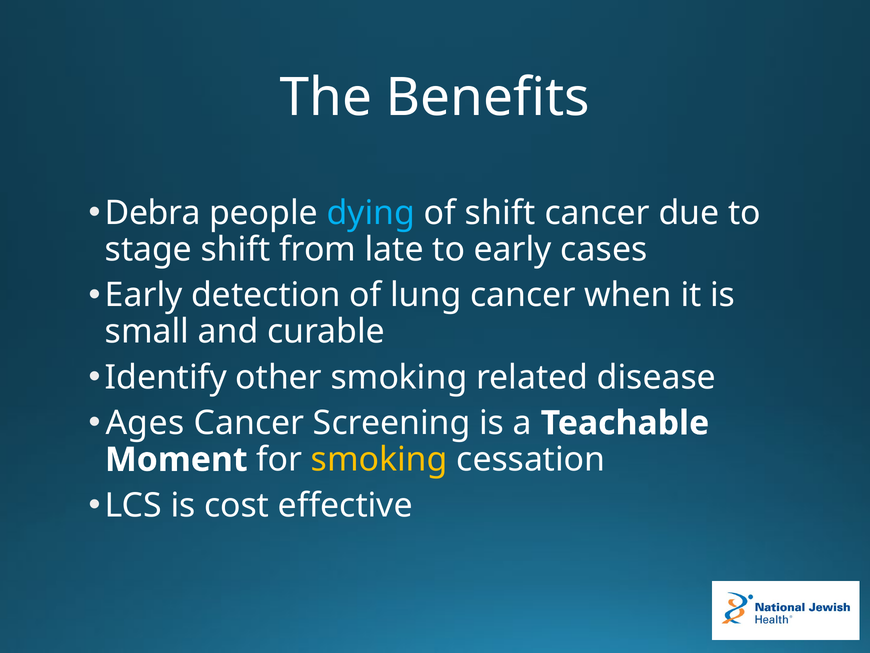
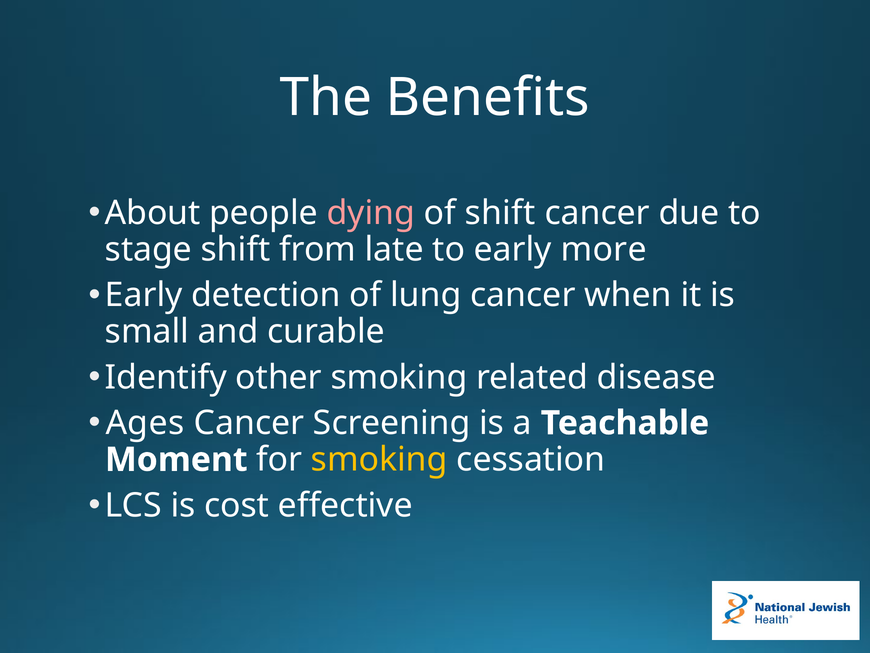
Debra: Debra -> About
dying colour: light blue -> pink
cases: cases -> more
